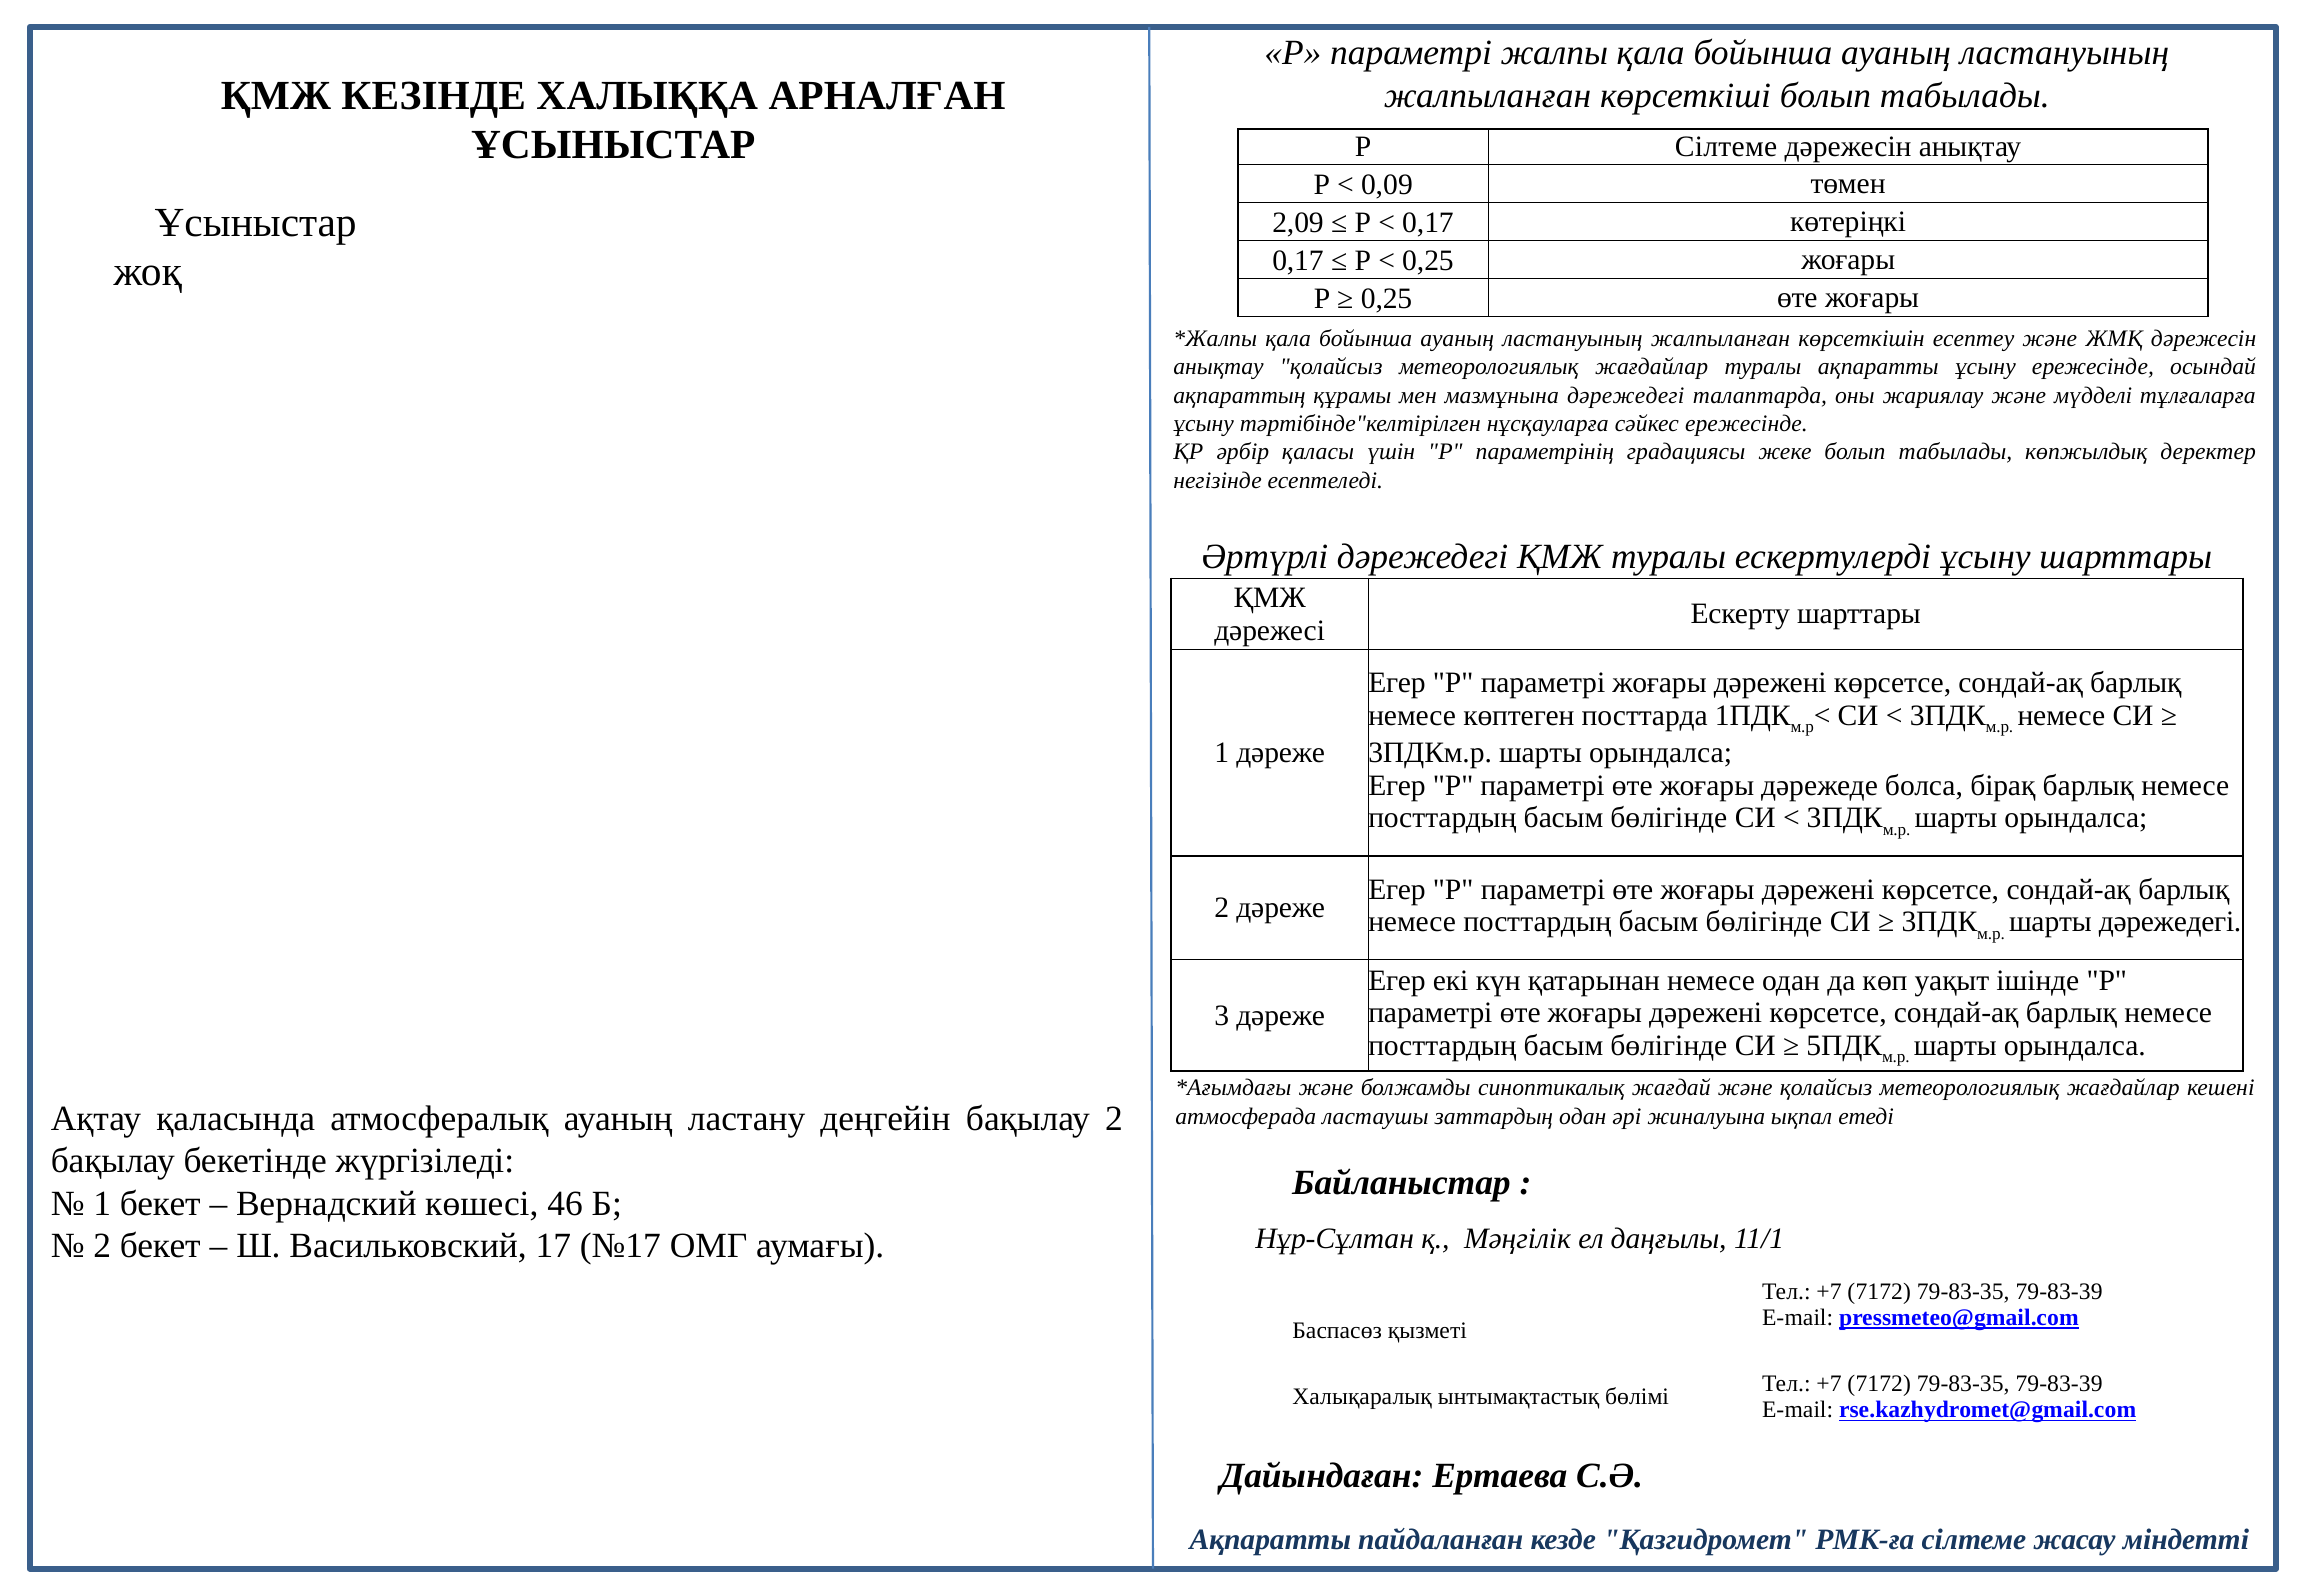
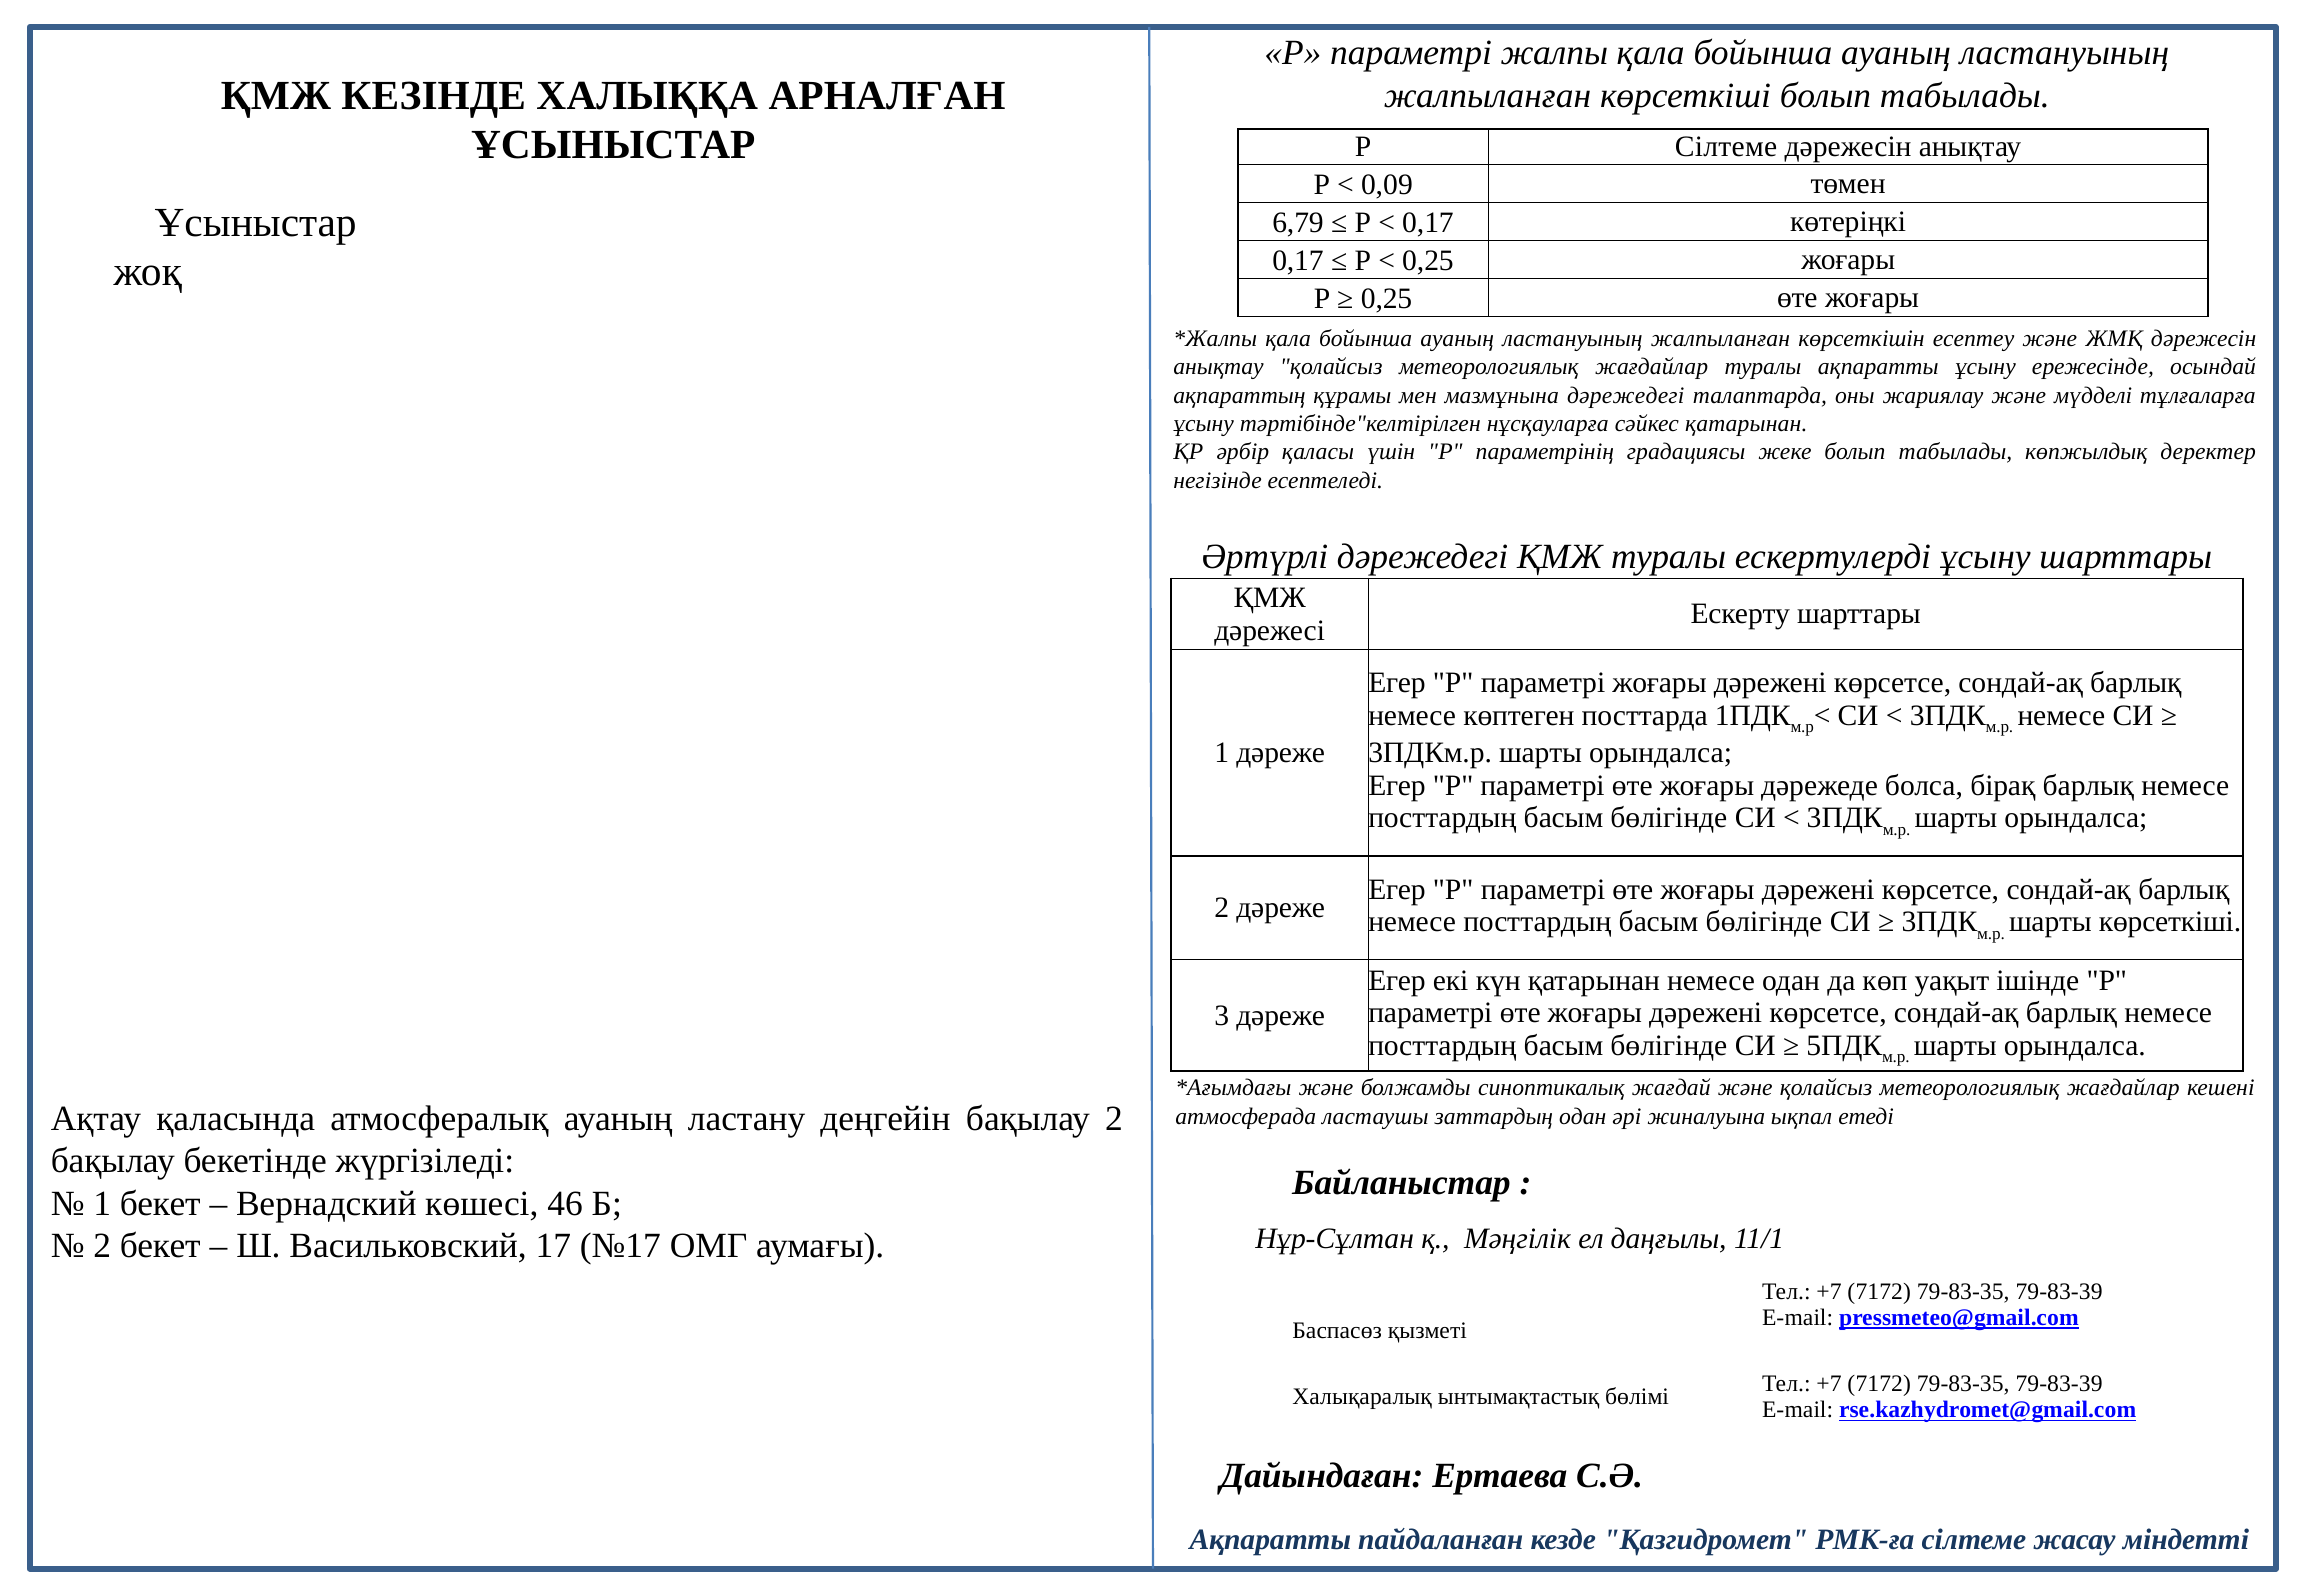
2,09: 2,09 -> 6,79
сәйкес ережесінде: ережесінде -> қатарынан
шарты дәрежедегі: дәрежедегі -> көрсеткіші
